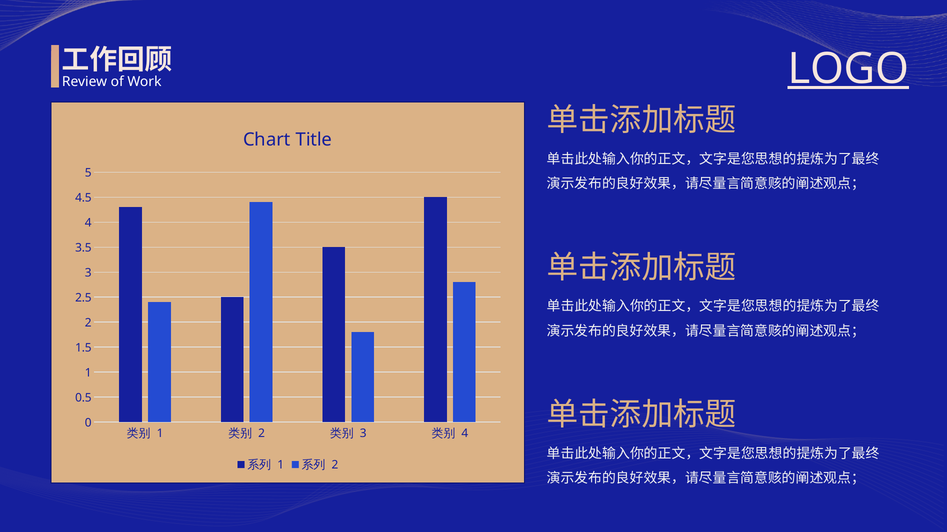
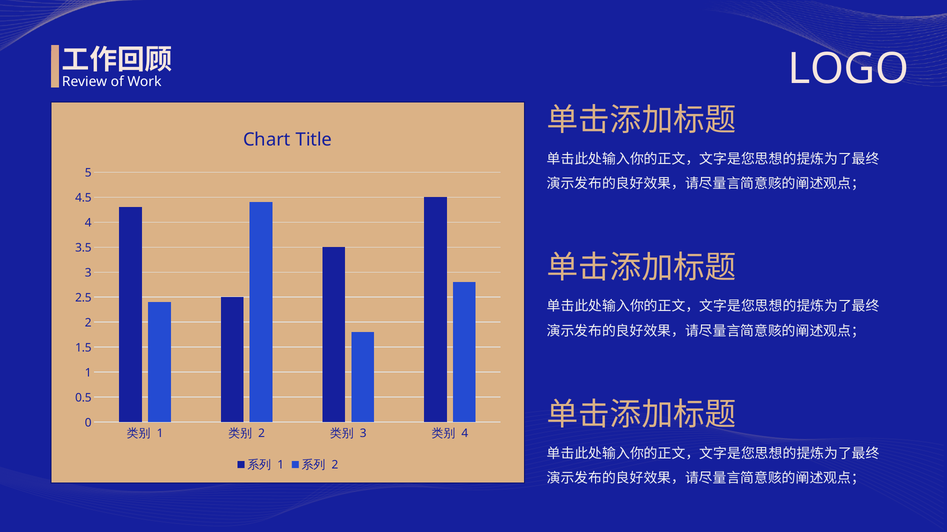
LOGO underline: present -> none
